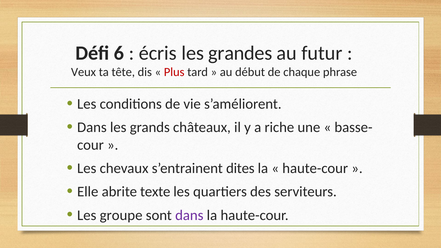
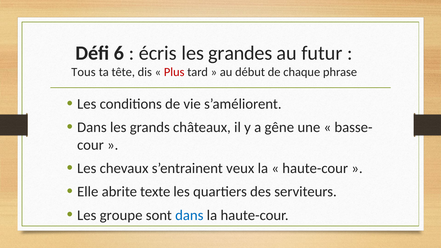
Veux: Veux -> Tous
riche: riche -> gêne
dites: dites -> veux
dans at (189, 215) colour: purple -> blue
